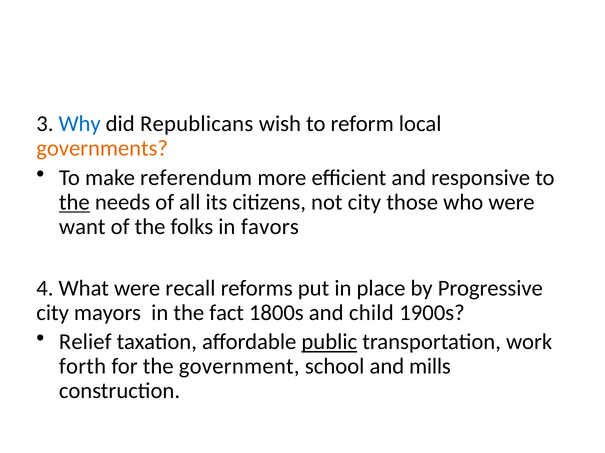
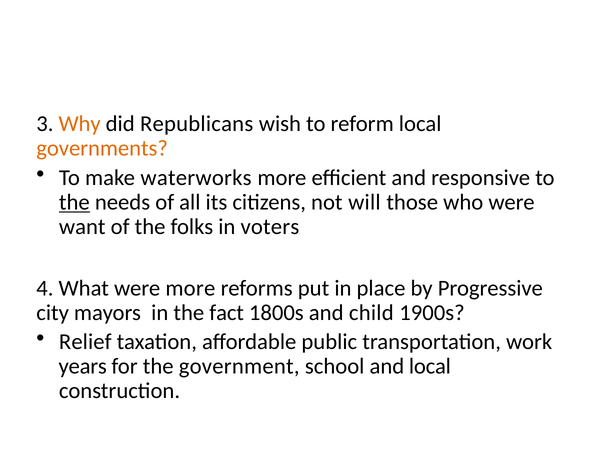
Why colour: blue -> orange
referendum: referendum -> waterworks
not city: city -> will
favors: favors -> voters
were recall: recall -> more
public underline: present -> none
forth: forth -> years
and mills: mills -> local
